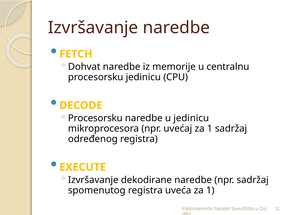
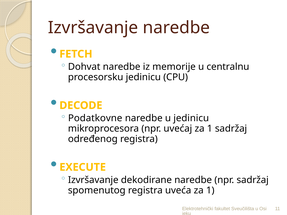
Procesorsku at (95, 118): Procesorsku -> Podatkovne
